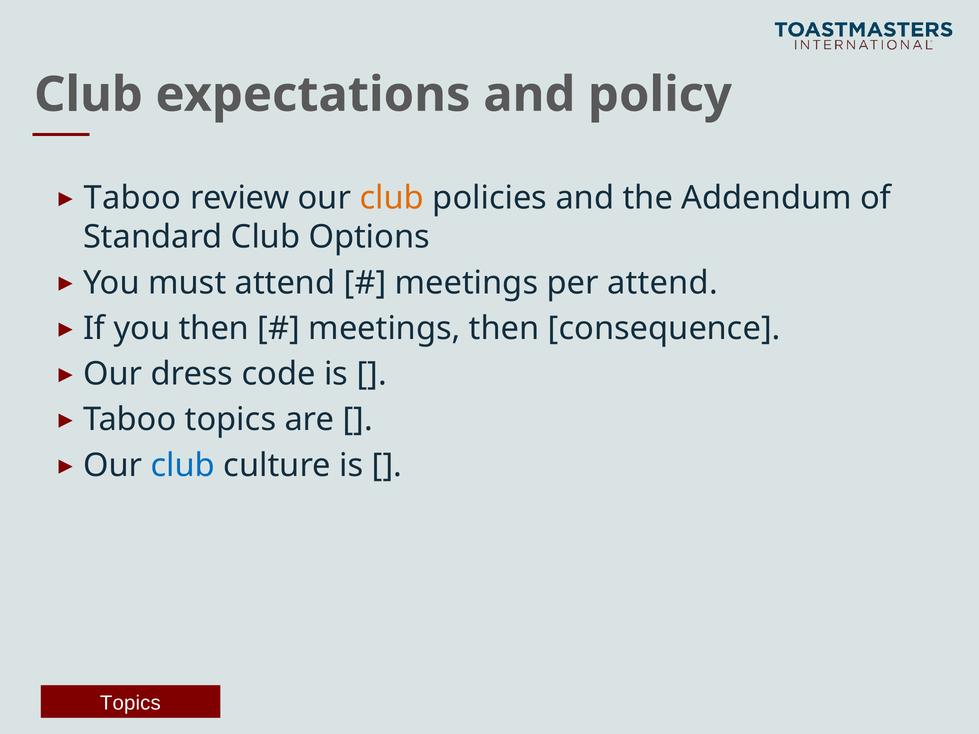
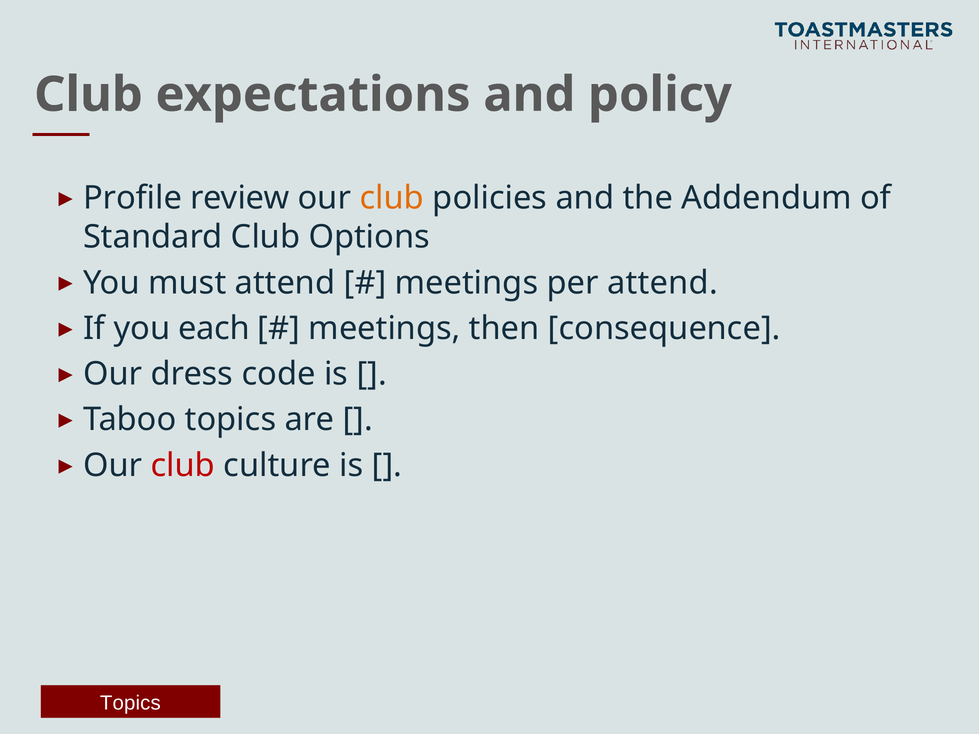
Taboo at (132, 198): Taboo -> Profile
you then: then -> each
club at (183, 466) colour: blue -> red
